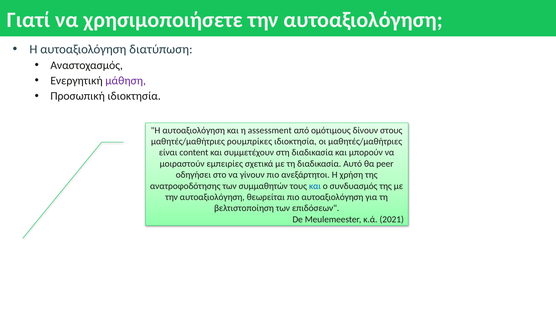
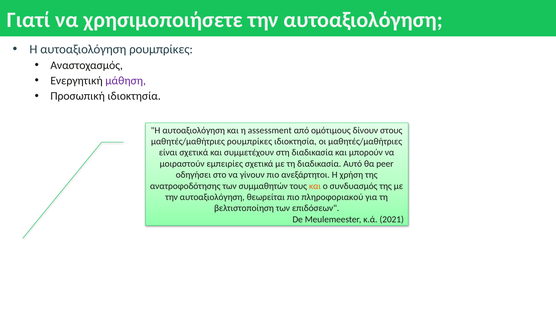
αυτοαξιολόγηση διατύπωση: διατύπωση -> ρουμπρίκες
είναι content: content -> σχετικά
και at (315, 186) colour: blue -> orange
πιο αυτοαξιολόγηση: αυτοαξιολόγηση -> πληροφοριακού
